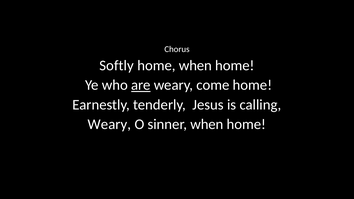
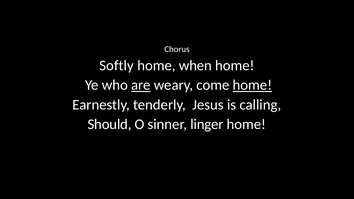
home at (252, 85) underline: none -> present
Weary at (109, 124): Weary -> Should
sinner when: when -> linger
